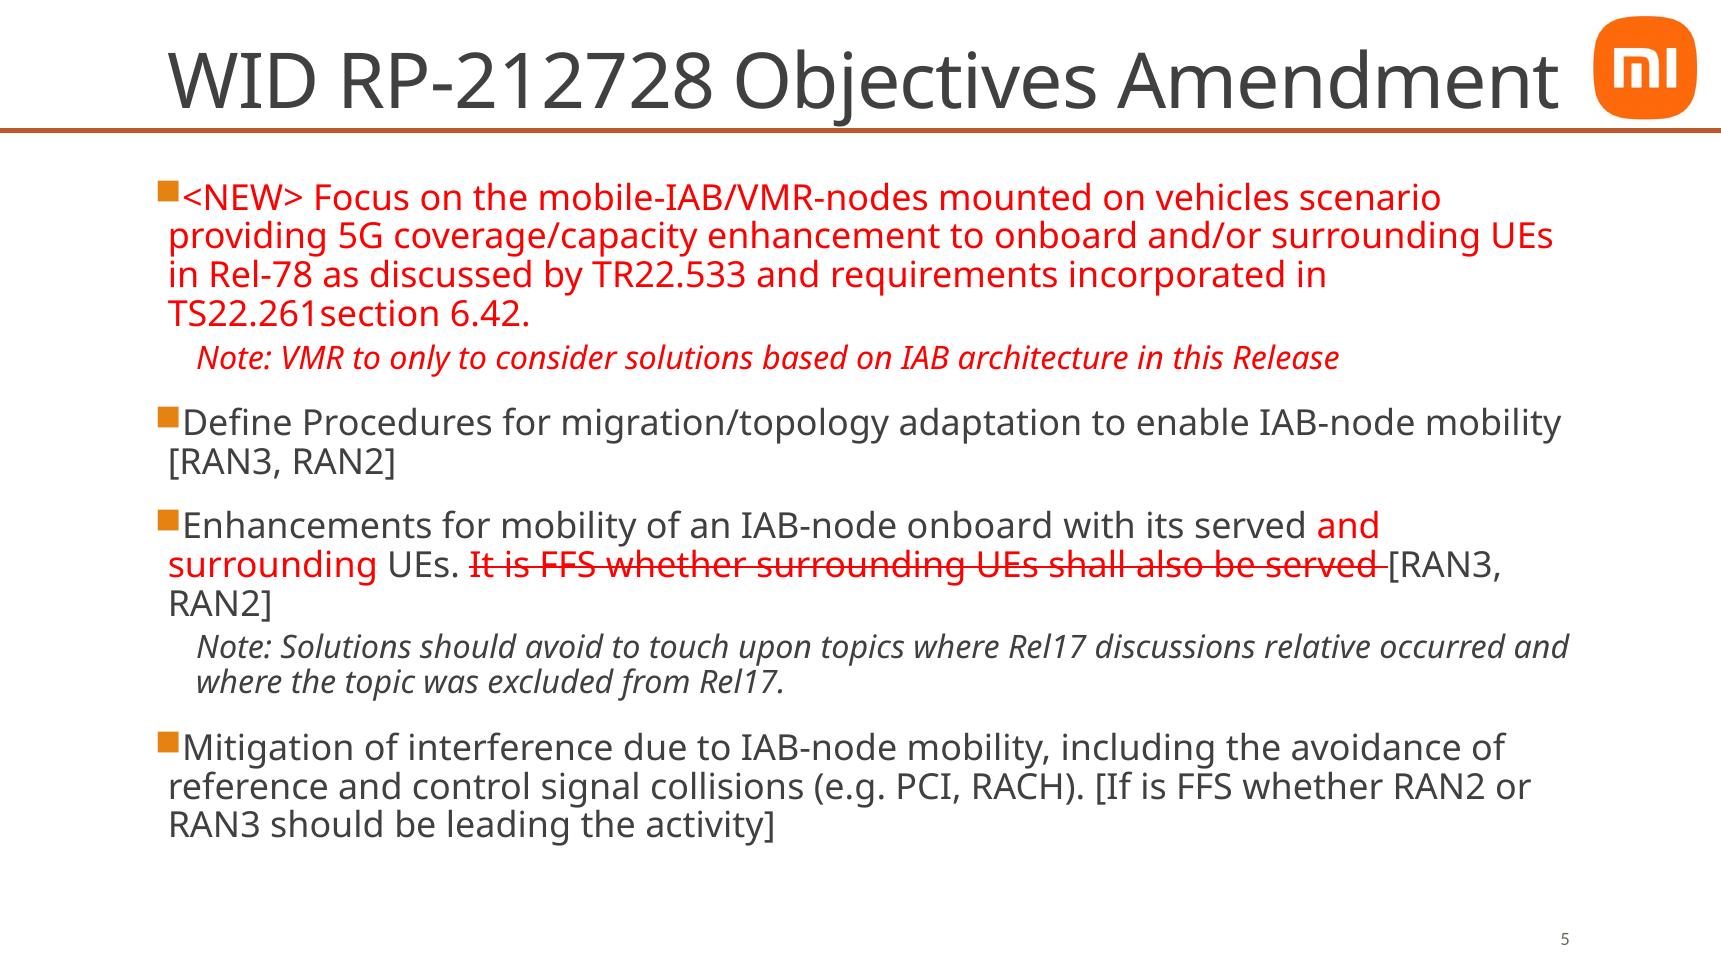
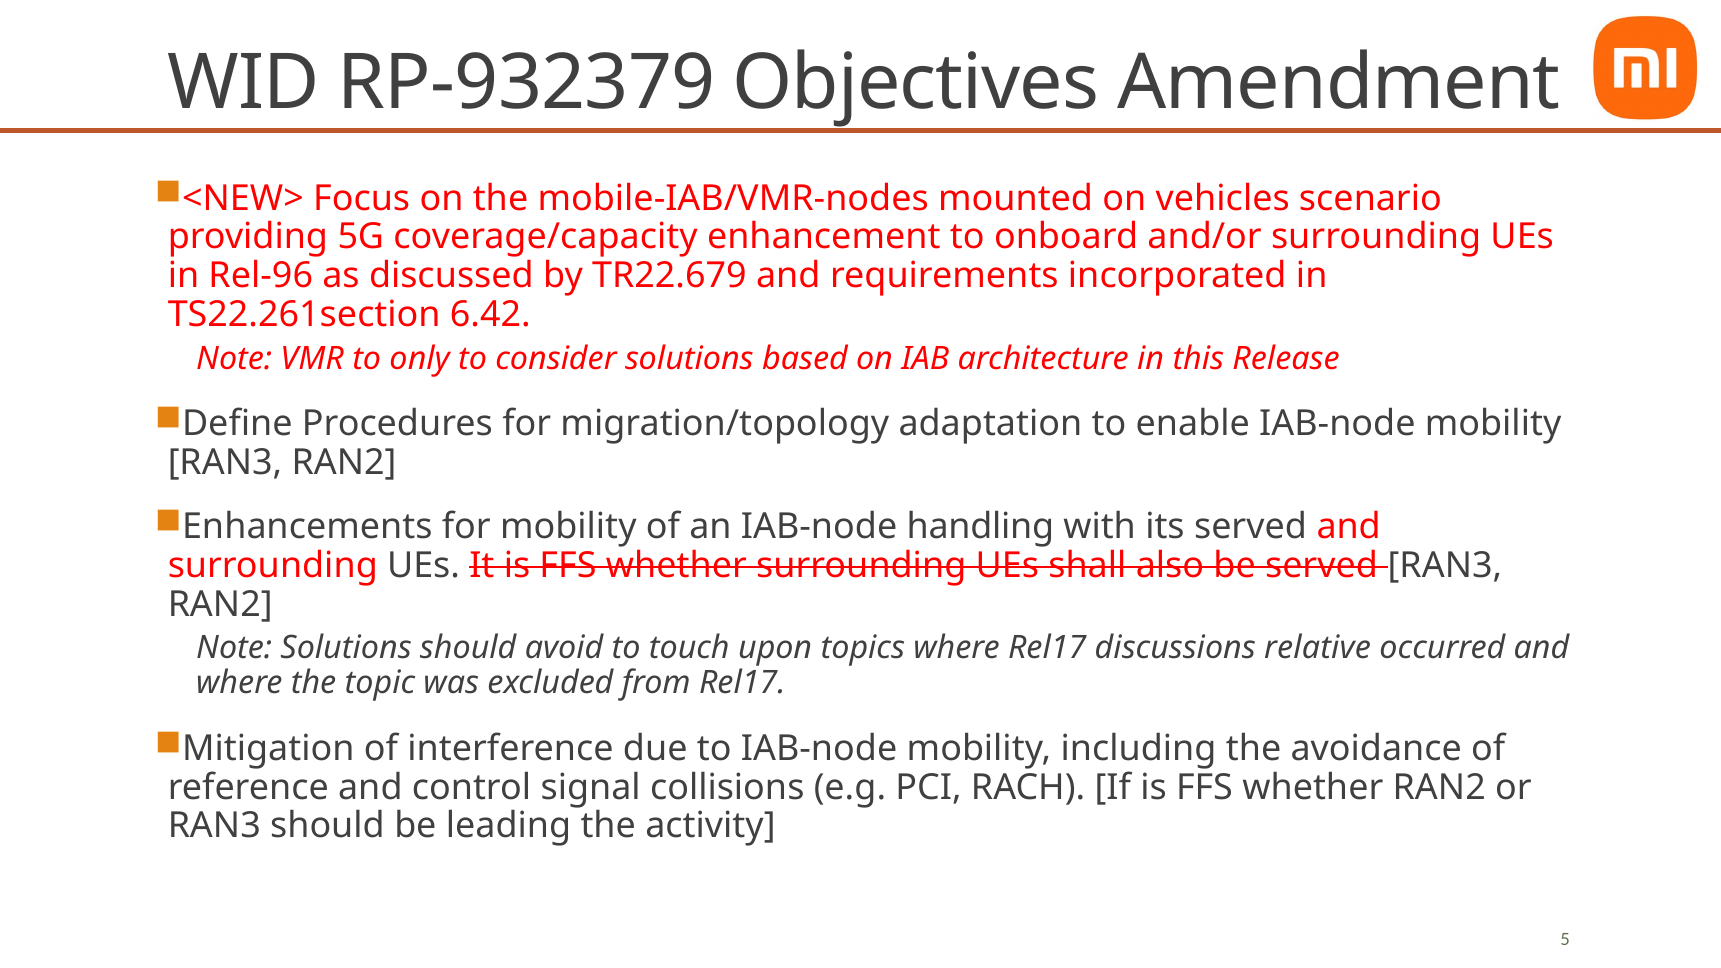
RP-212728: RP-212728 -> RP-932379
Rel-78: Rel-78 -> Rel-96
TR22.533: TR22.533 -> TR22.679
IAB-node onboard: onboard -> handling
